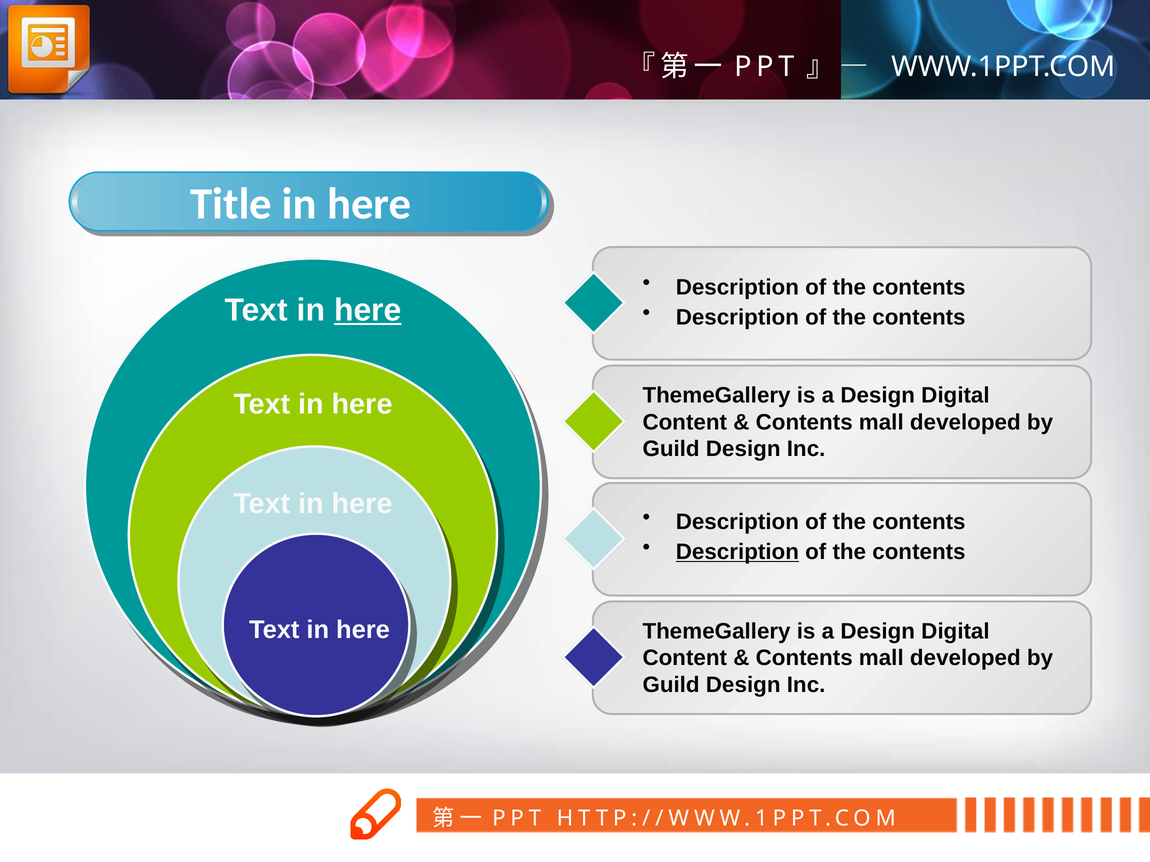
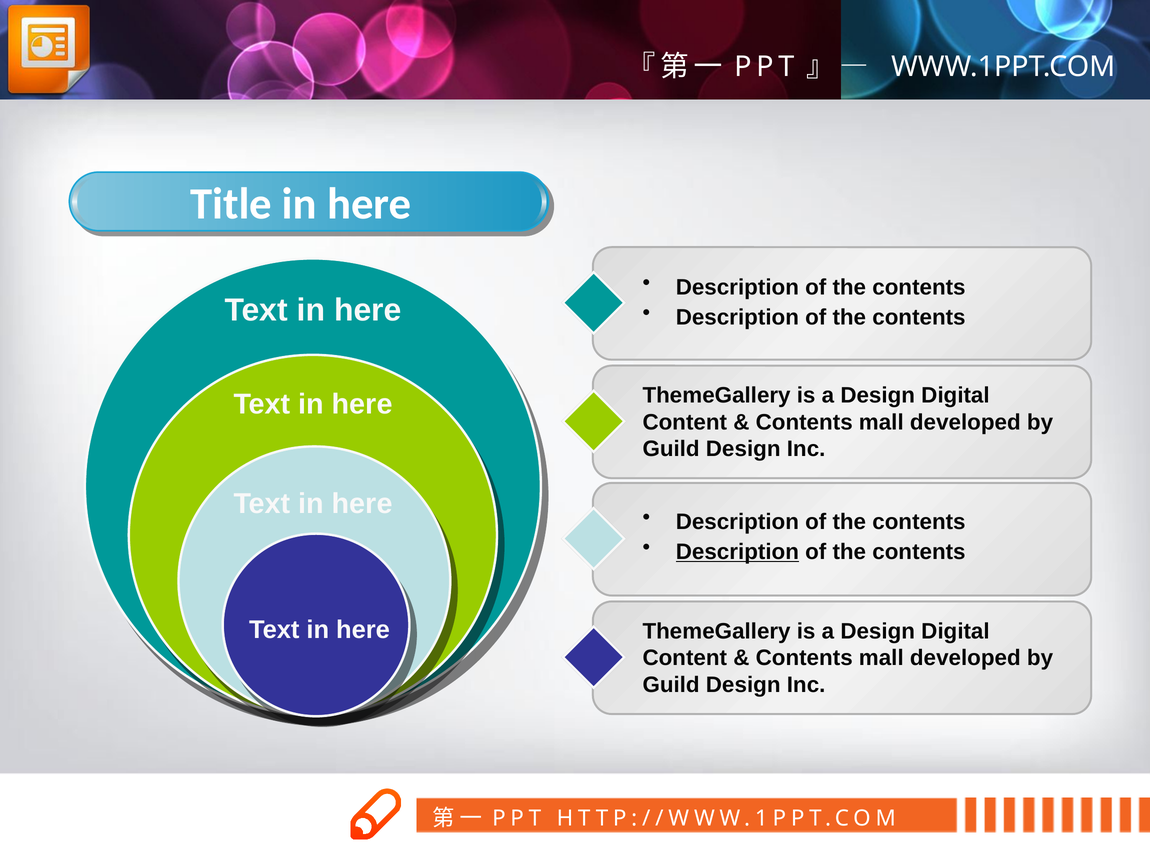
here at (368, 310) underline: present -> none
